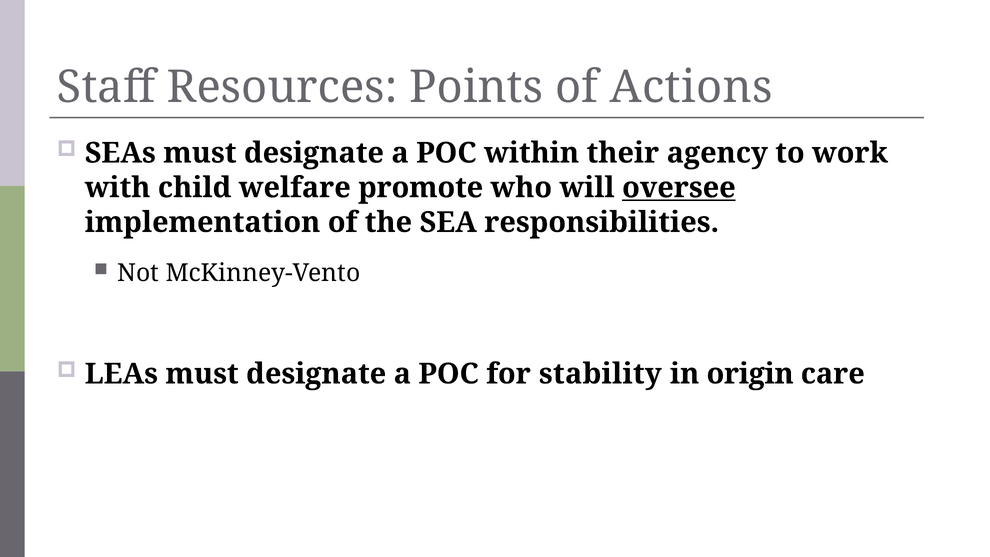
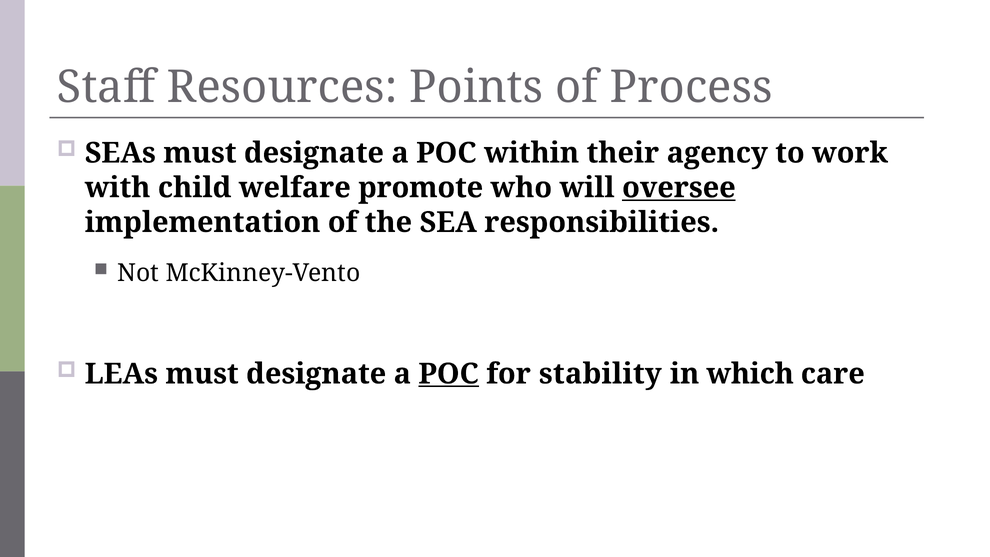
Actions: Actions -> Process
POC at (449, 374) underline: none -> present
origin: origin -> which
